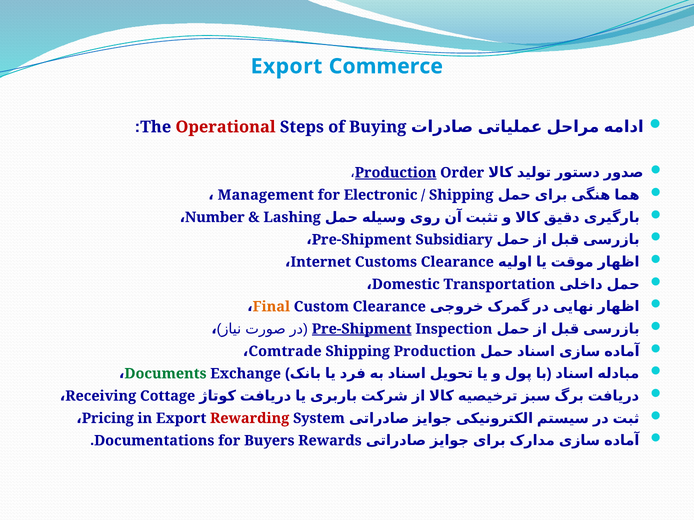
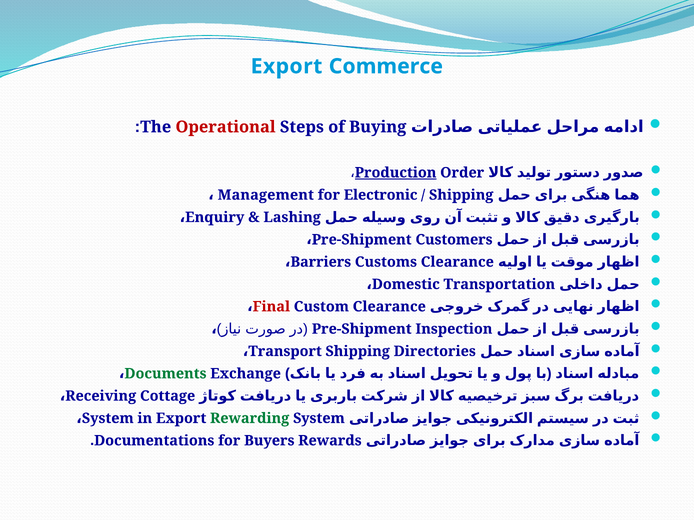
Number: Number -> Enquiry
Subsidiary: Subsidiary -> Customers
Internet: Internet -> Barriers
Final colour: orange -> red
Pre-Shipment at (362, 329) underline: present -> none
Comtrade: Comtrade -> Transport
Shipping Production: Production -> Directories
Pricing at (108, 419): Pricing -> System
Rewarding colour: red -> green
